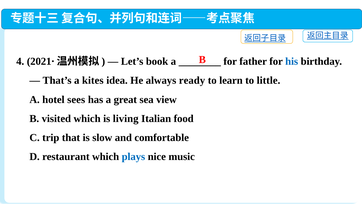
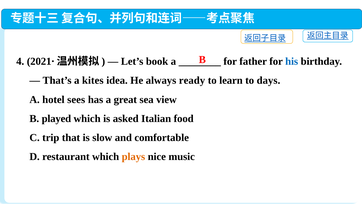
little: little -> days
visited: visited -> played
living: living -> asked
plays colour: blue -> orange
